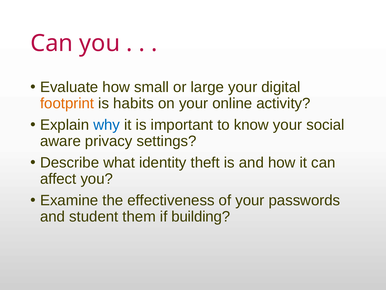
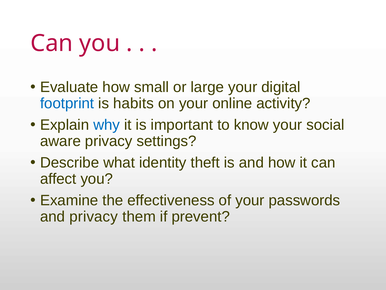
footprint colour: orange -> blue
and student: student -> privacy
building: building -> prevent
